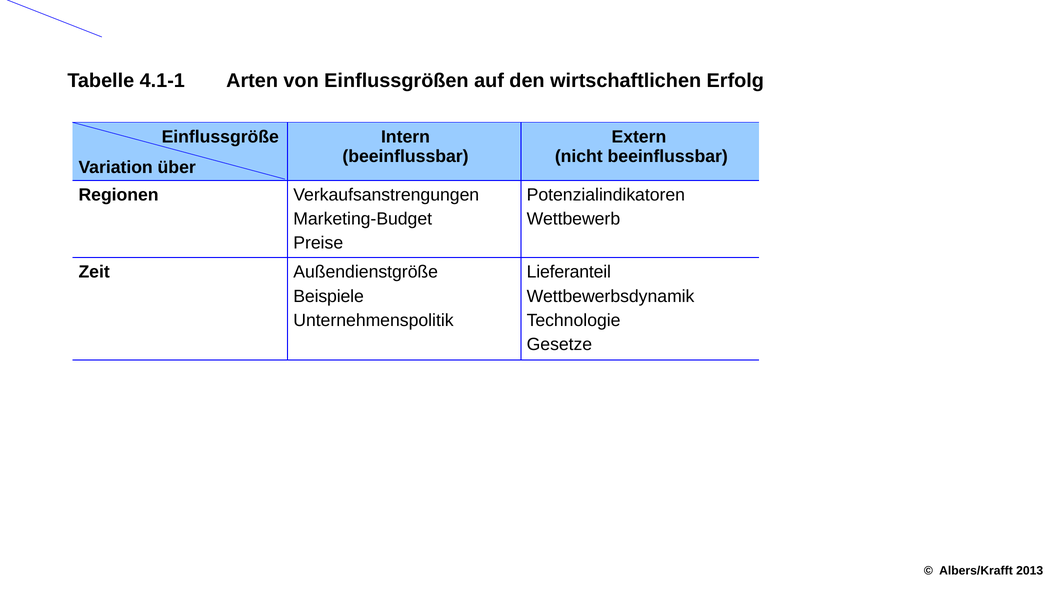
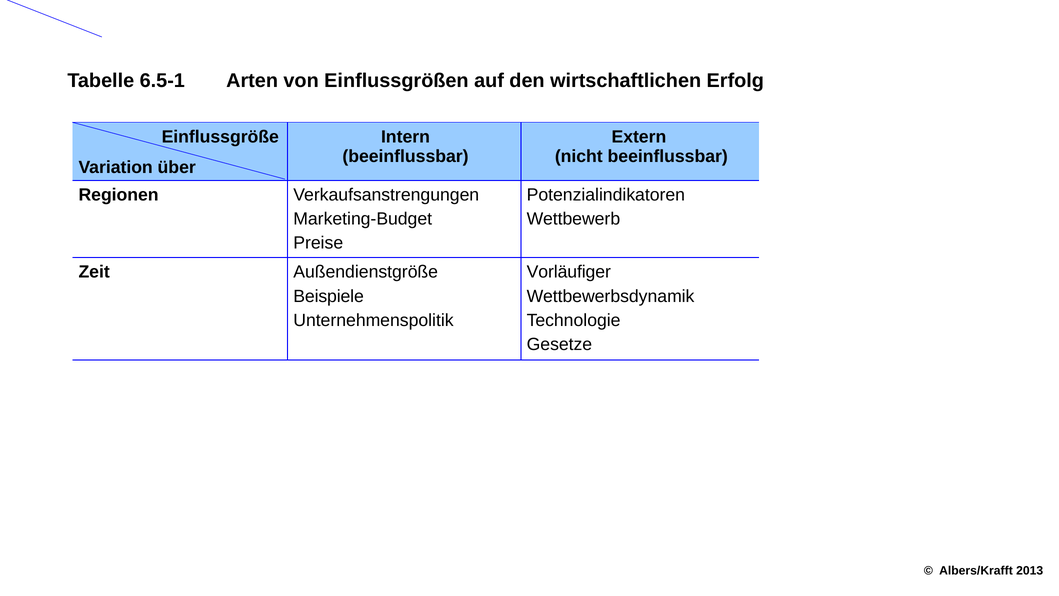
4.1-1: 4.1-1 -> 6.5-1
Lieferanteil: Lieferanteil -> Vorläufiger
